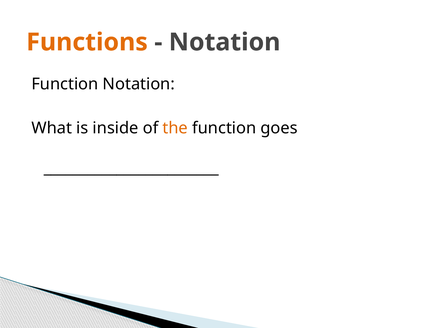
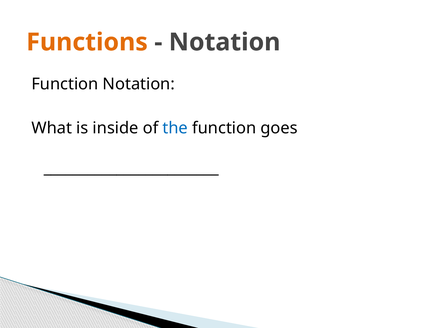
the colour: orange -> blue
